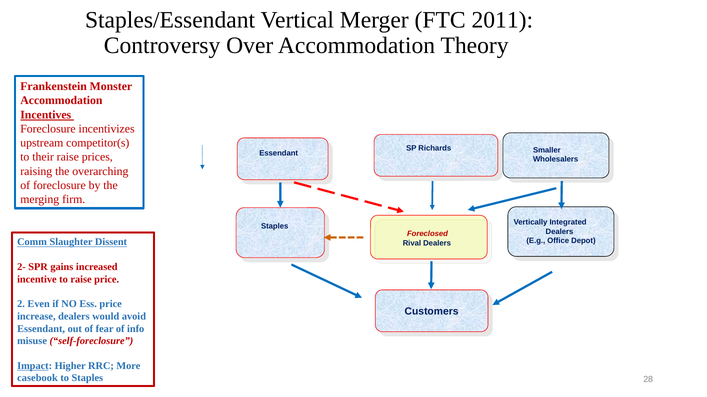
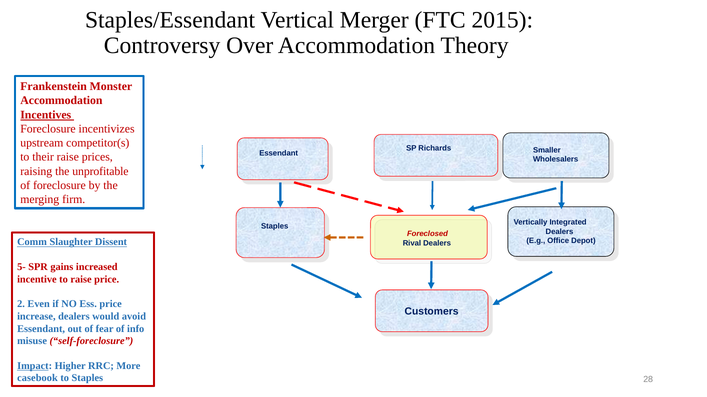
2011: 2011 -> 2015
overarching: overarching -> unprofitable
2-: 2- -> 5-
